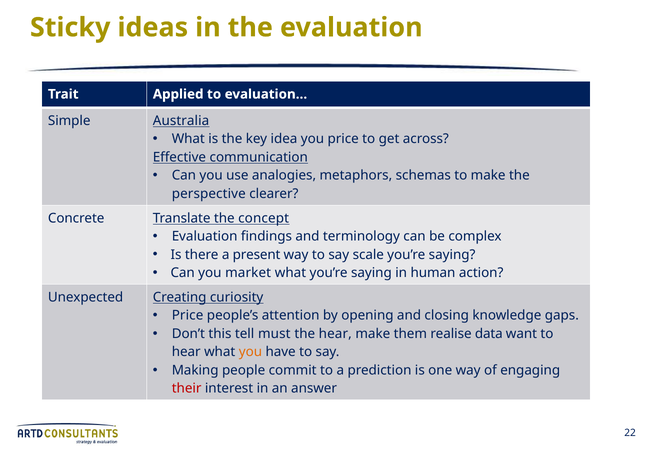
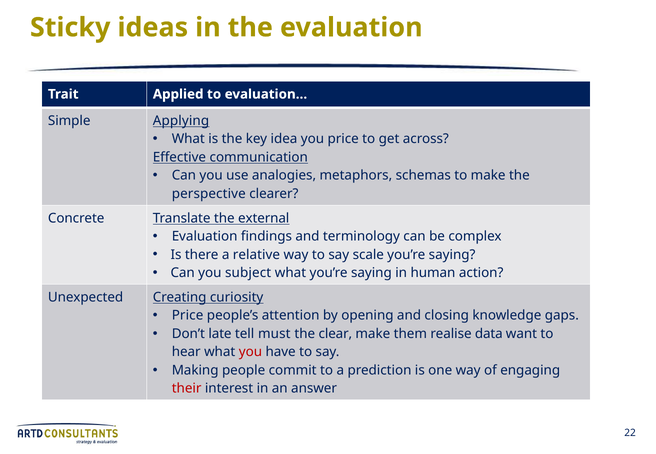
Australia: Australia -> Applying
concept: concept -> external
present: present -> relative
market: market -> subject
this: this -> late
the hear: hear -> clear
you at (250, 352) colour: orange -> red
